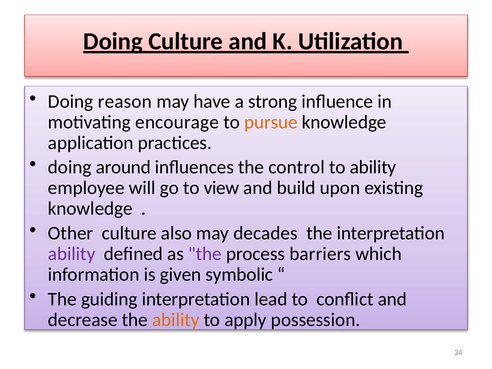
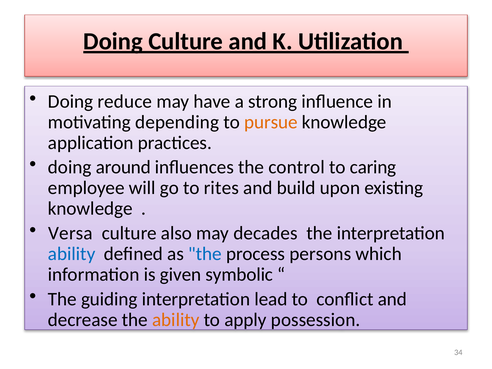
reason: reason -> reduce
encourage: encourage -> depending
to ability: ability -> caring
view: view -> rites
Other: Other -> Versa
ability at (72, 254) colour: purple -> blue
the at (205, 254) colour: purple -> blue
barriers: barriers -> persons
